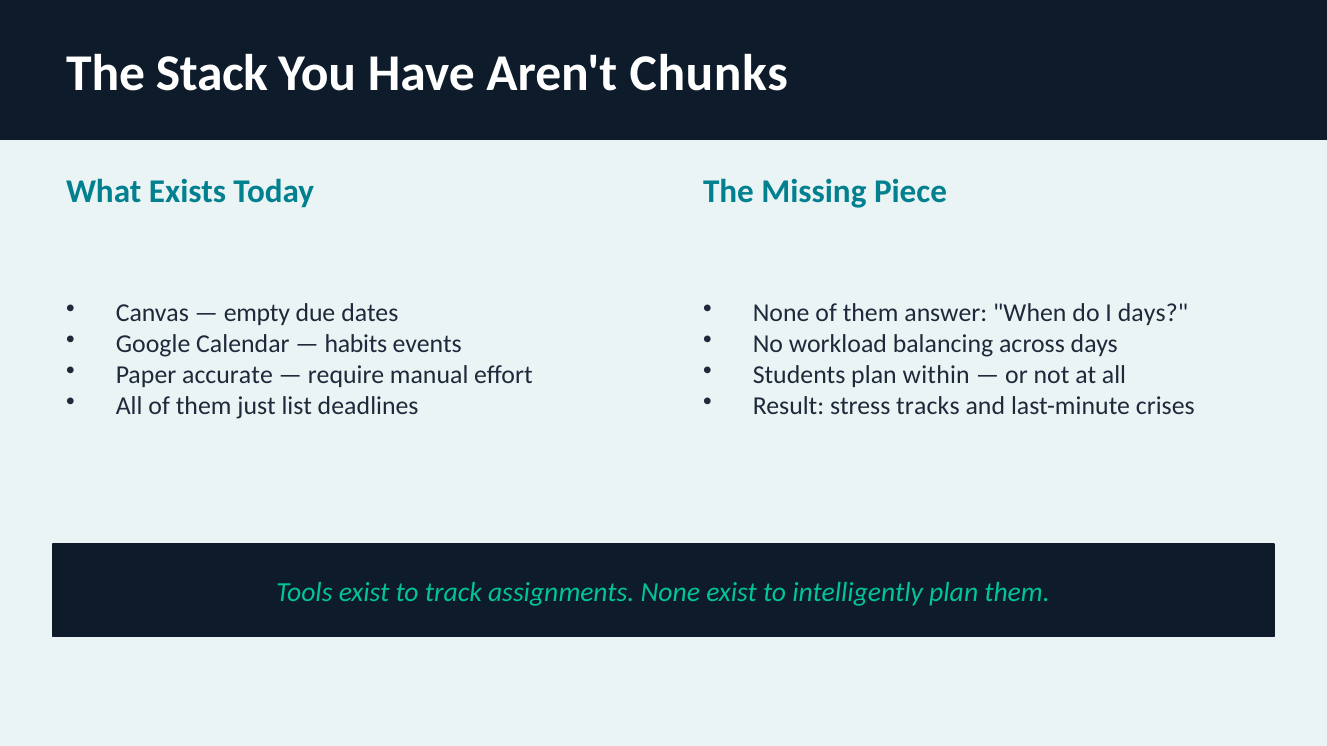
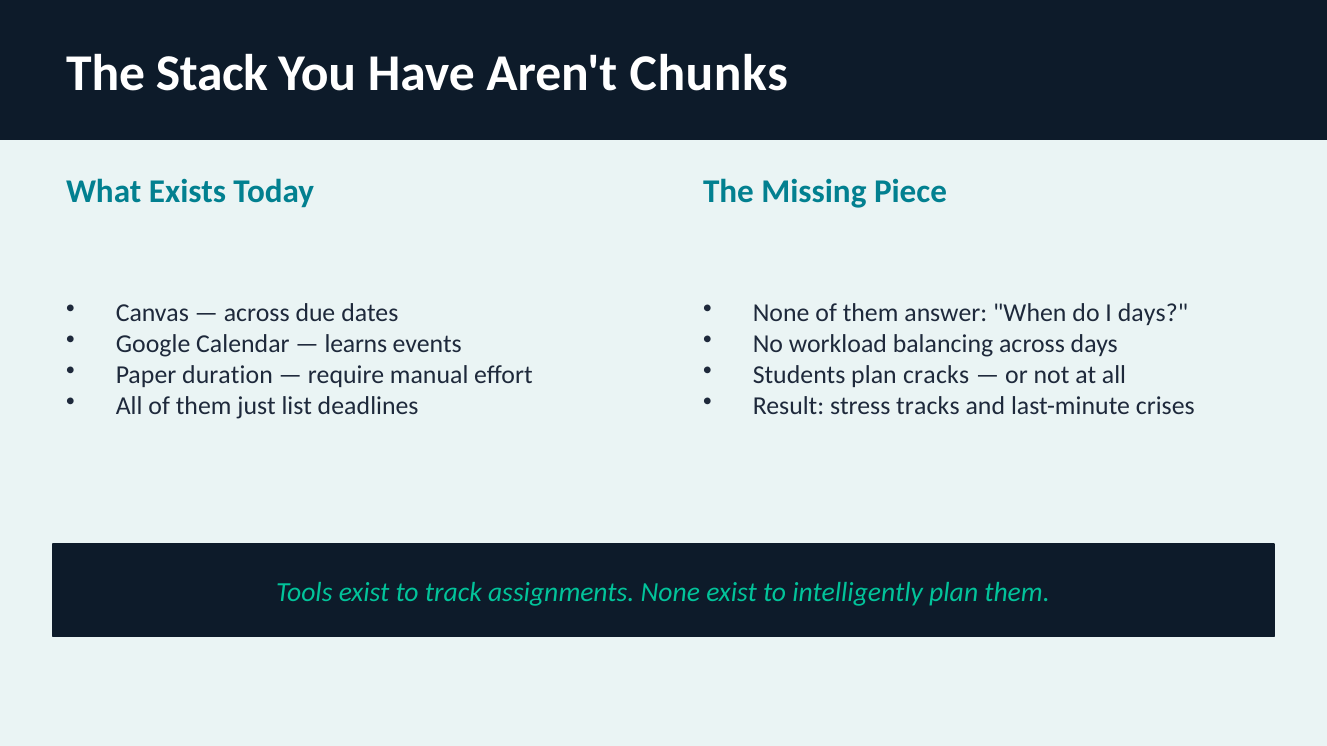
empty at (257, 314): empty -> across
habits: habits -> learns
accurate: accurate -> duration
within: within -> cracks
